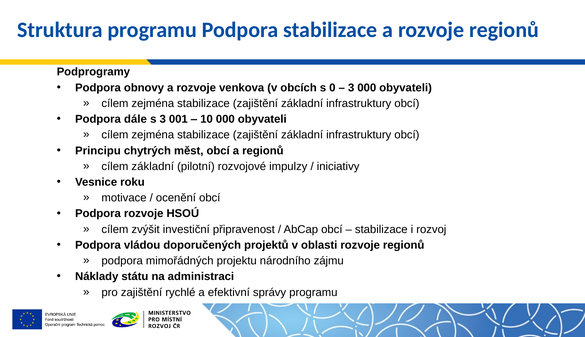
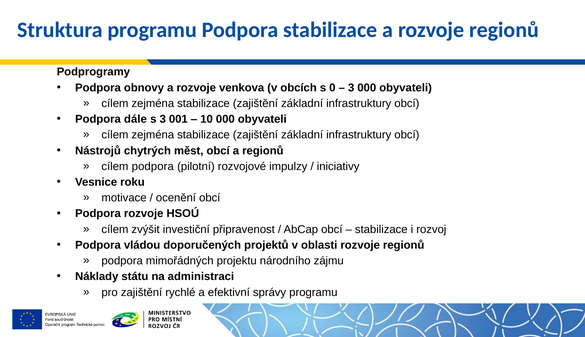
Principu: Principu -> Nástrojů
cílem základní: základní -> podpora
